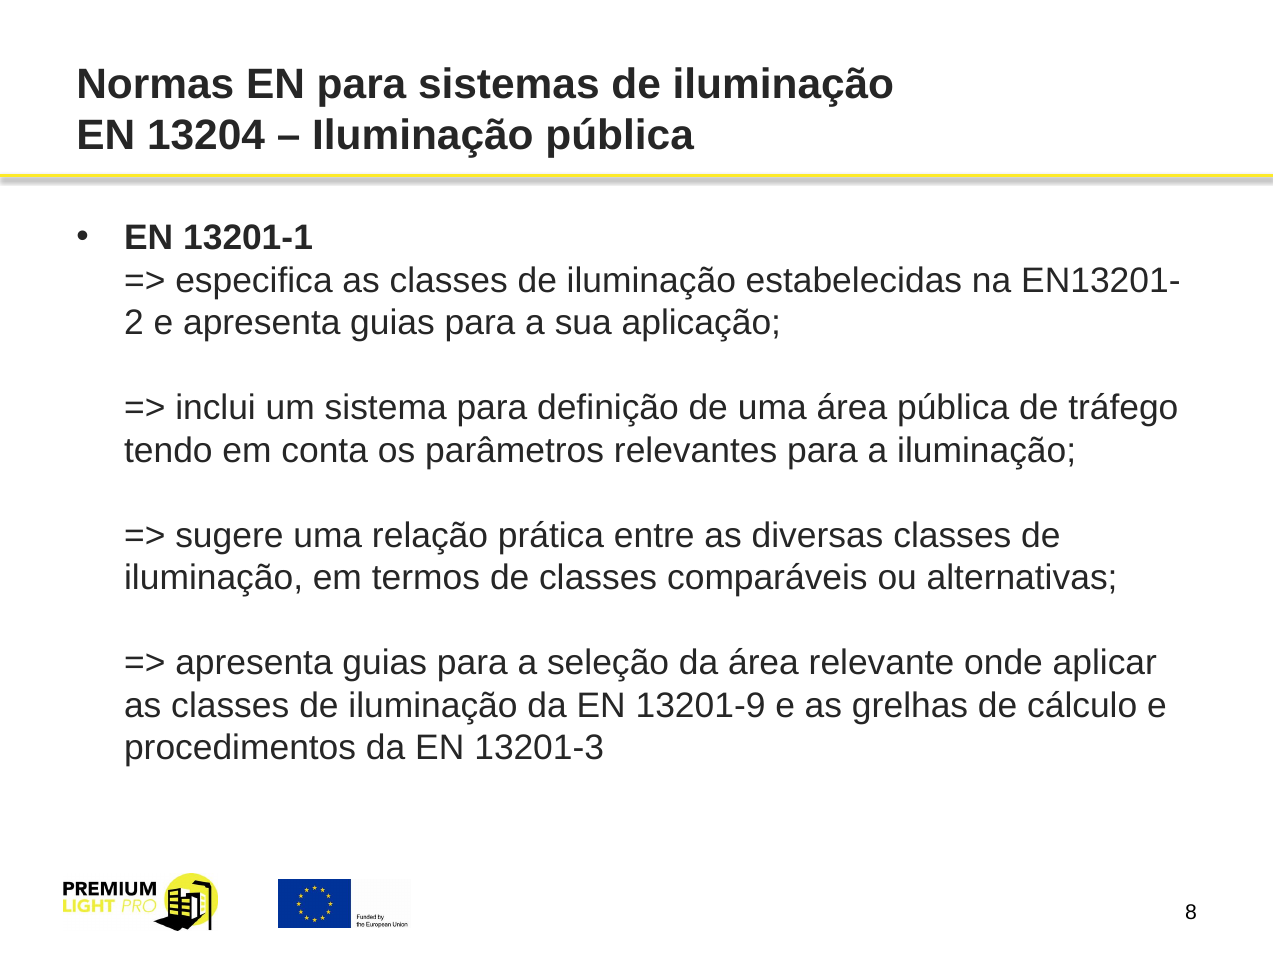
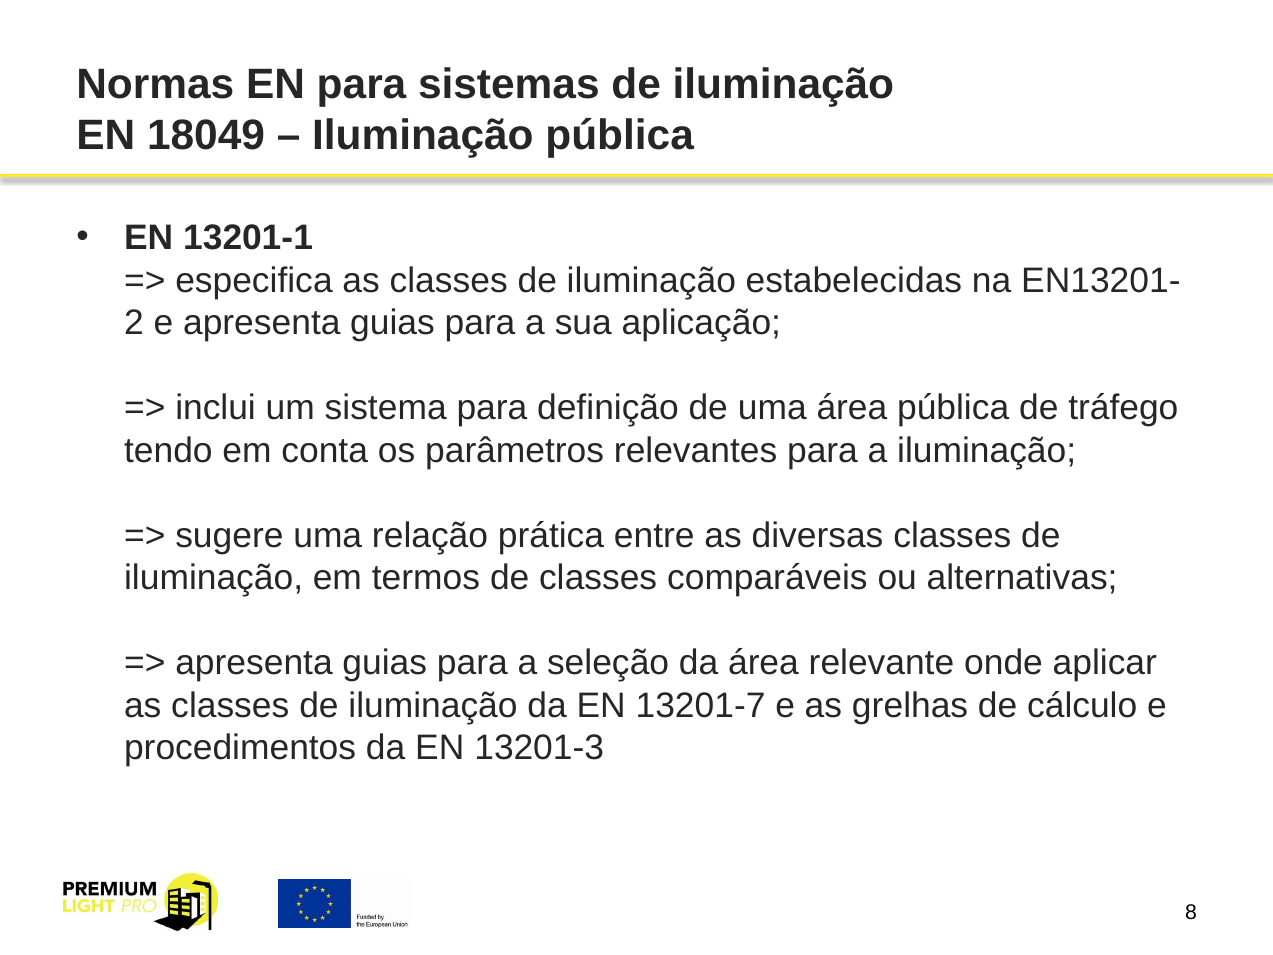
13204: 13204 -> 18049
13201-9: 13201-9 -> 13201-7
